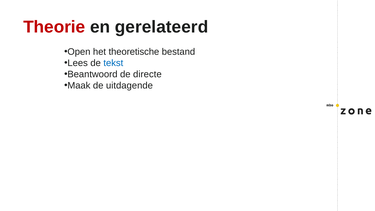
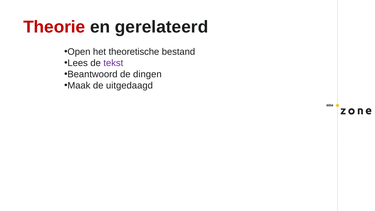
tekst colour: blue -> purple
directe: directe -> dingen
uitdagende: uitdagende -> uitgedaagd
